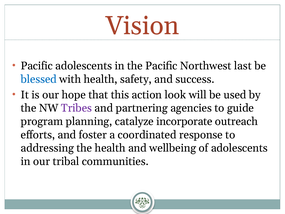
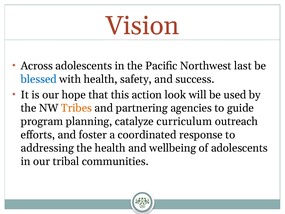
Pacific at (37, 66): Pacific -> Across
Tribes colour: purple -> orange
incorporate: incorporate -> curriculum
